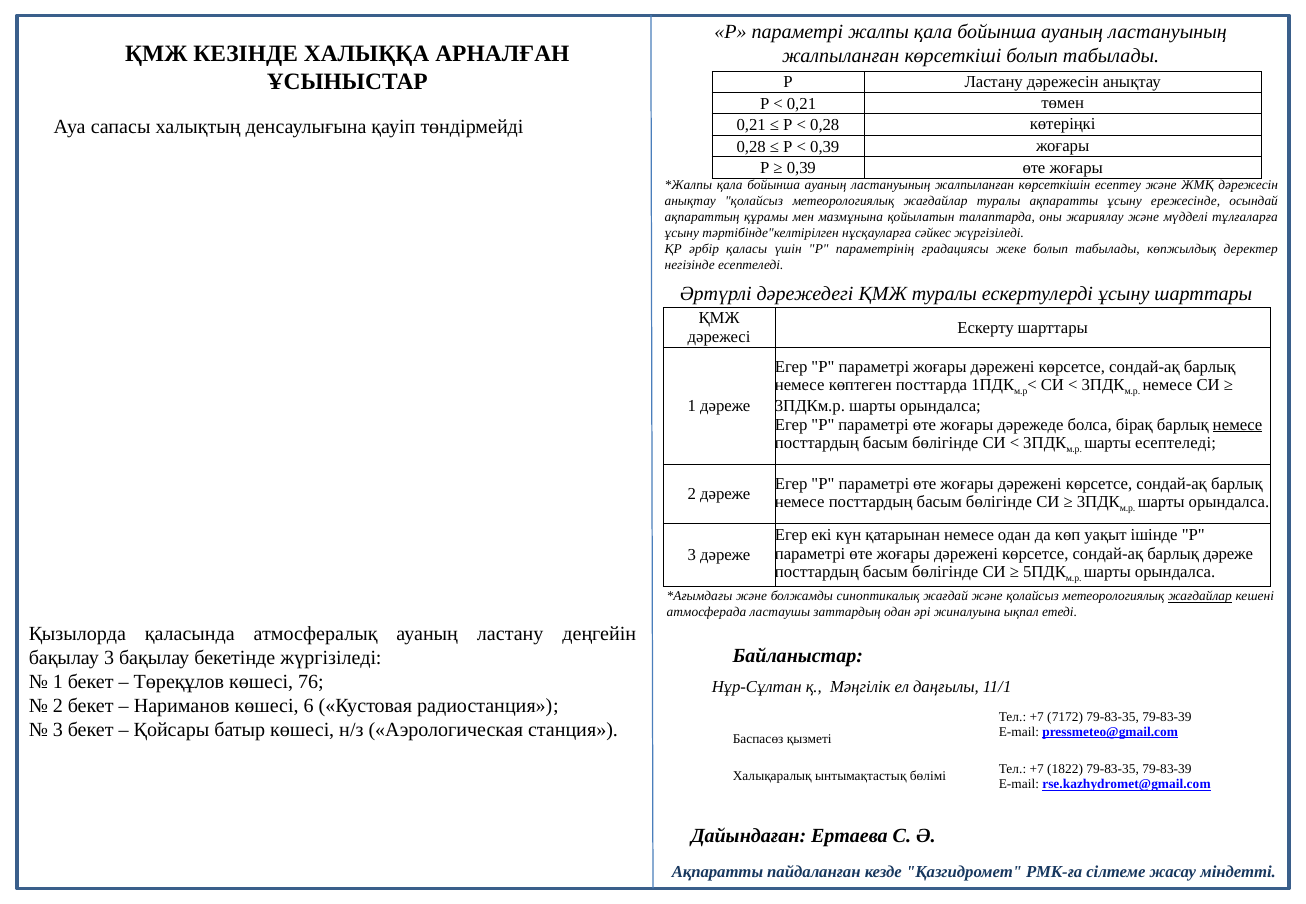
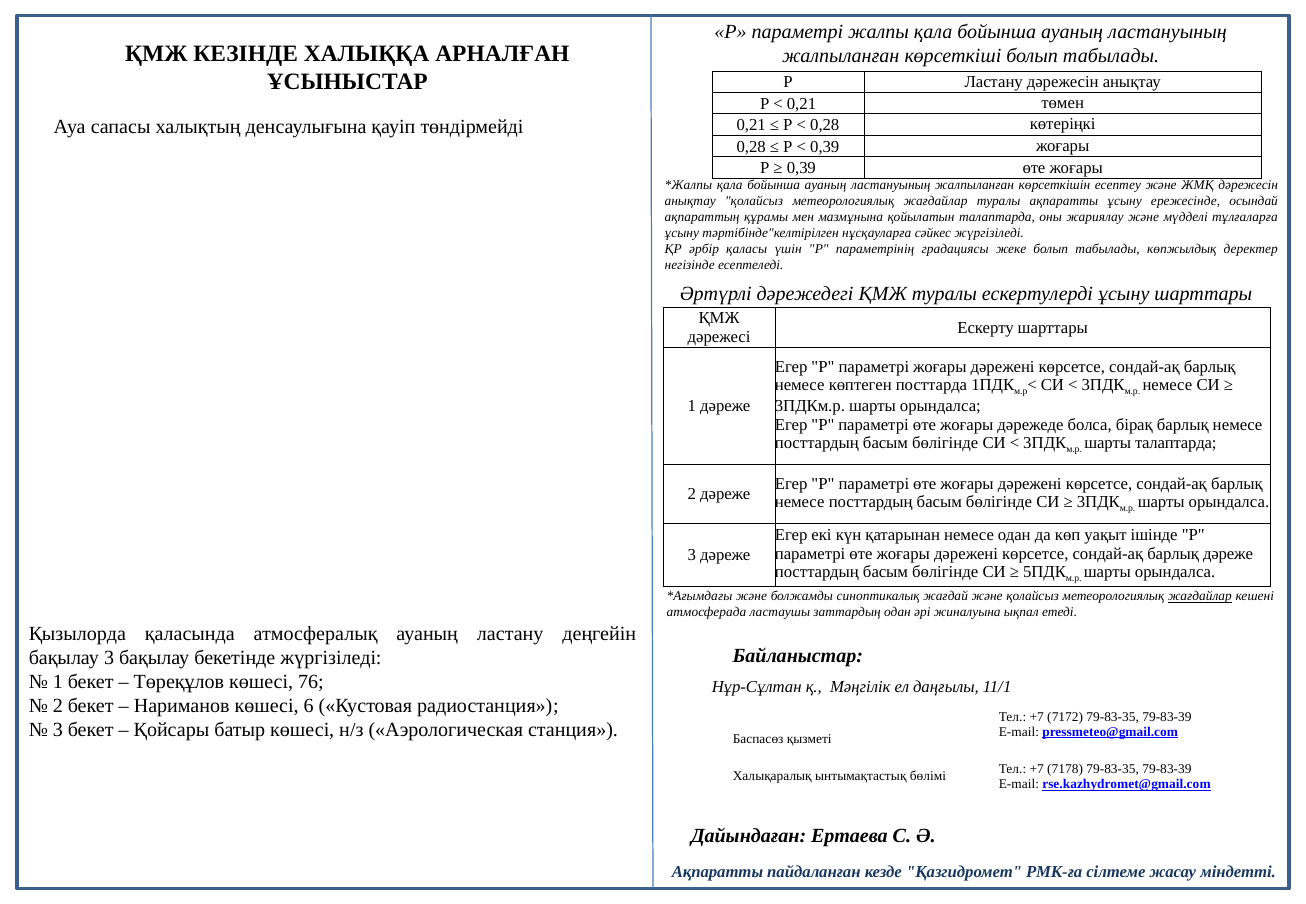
немесе at (1238, 425) underline: present -> none
шарты есептеледі: есептеледі -> талаптарда
1822: 1822 -> 7178
